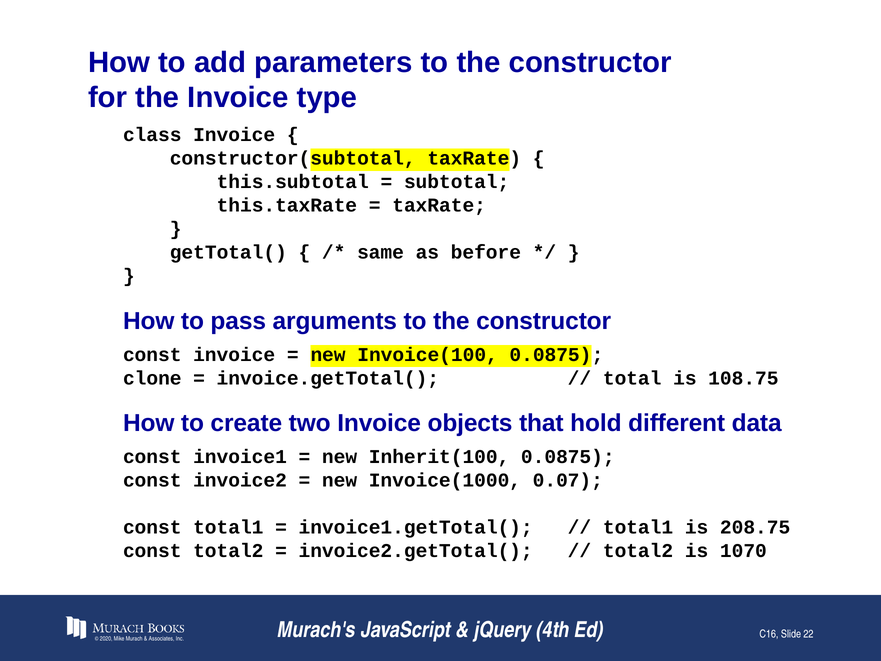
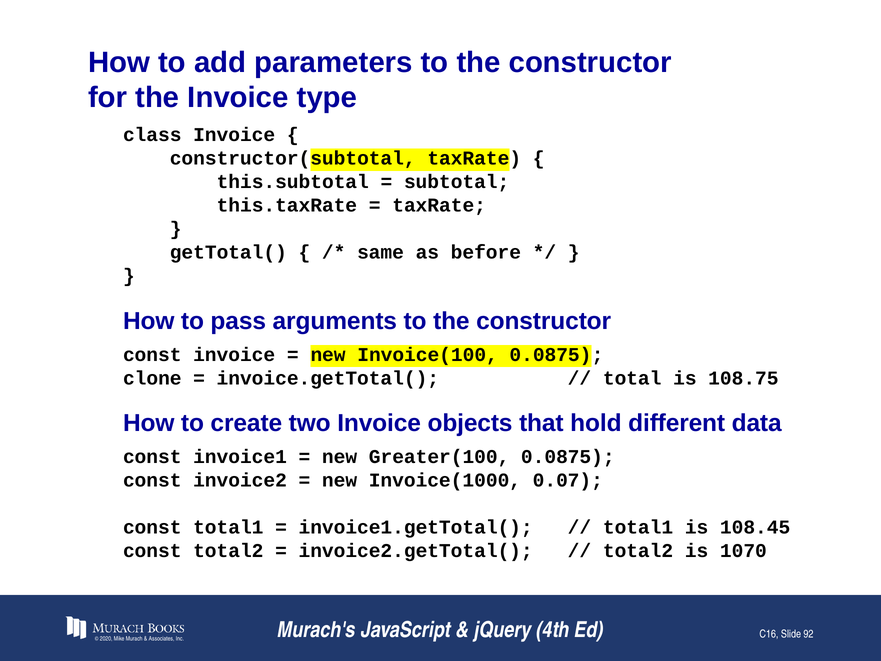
Inherit(100: Inherit(100 -> Greater(100
208.75: 208.75 -> 108.45
22: 22 -> 92
